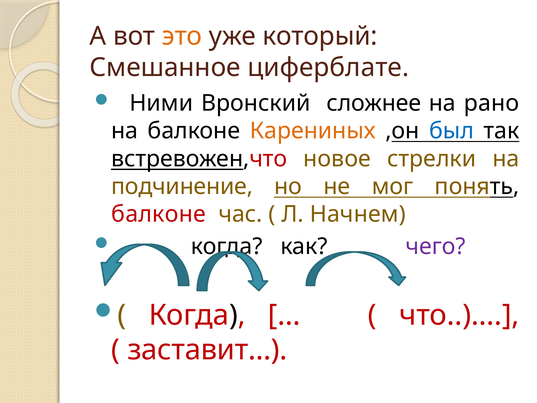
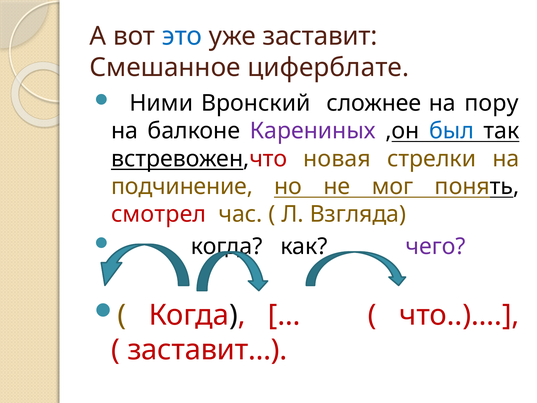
это colour: orange -> blue
который: который -> заставит
рано: рано -> пору
Карениных colour: orange -> purple
новое: новое -> новая
балконе at (159, 214): балконе -> смотрел
Начнем: Начнем -> Взгляда
